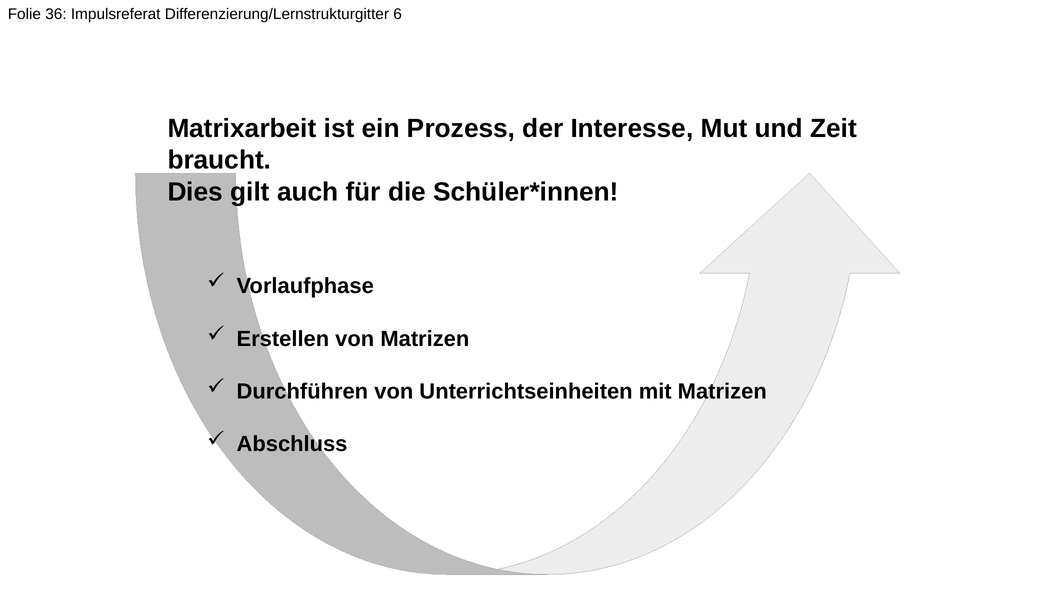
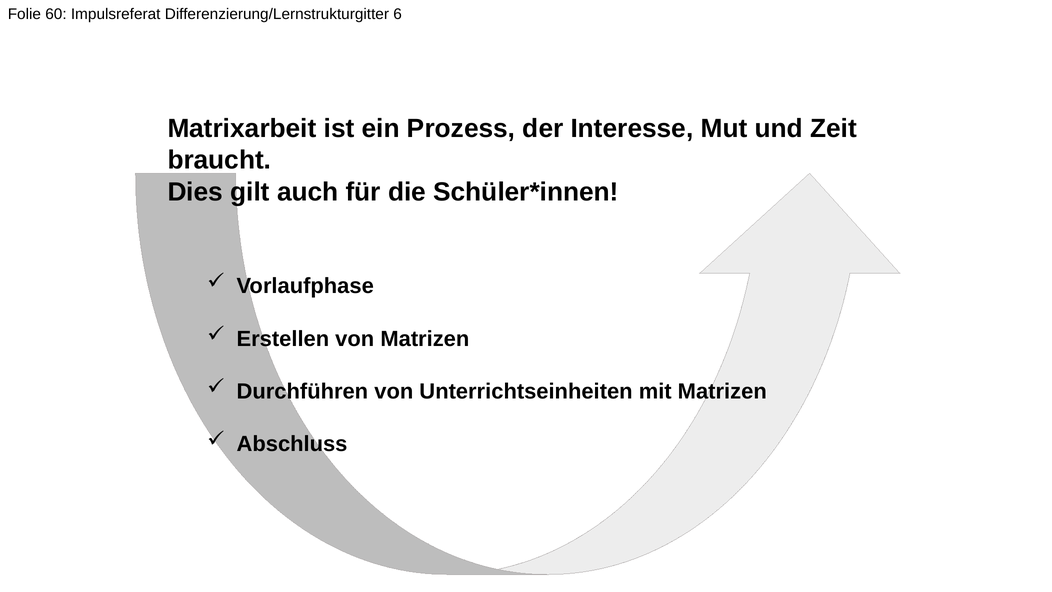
36: 36 -> 60
